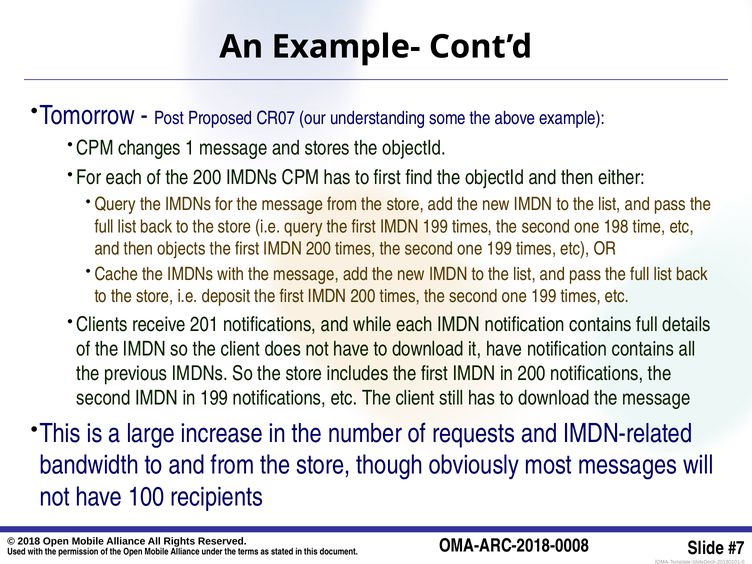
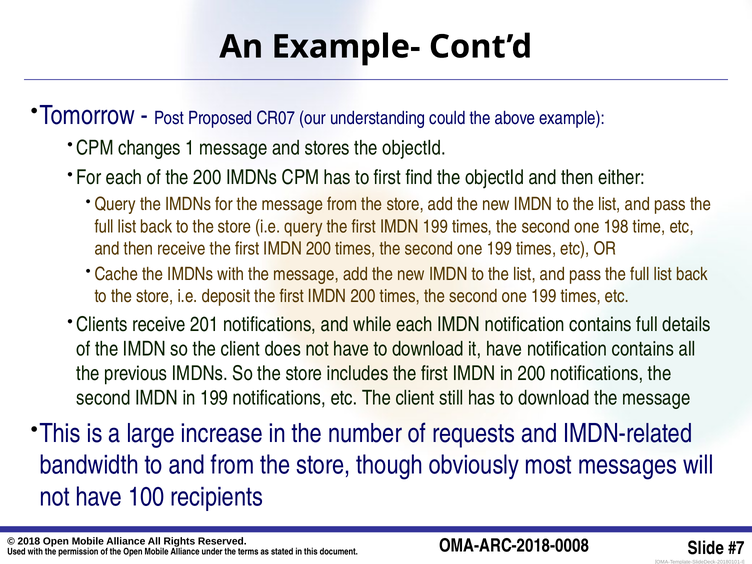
some: some -> could
then objects: objects -> receive
